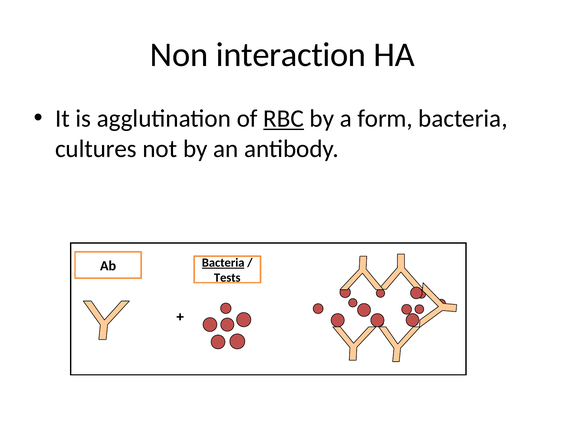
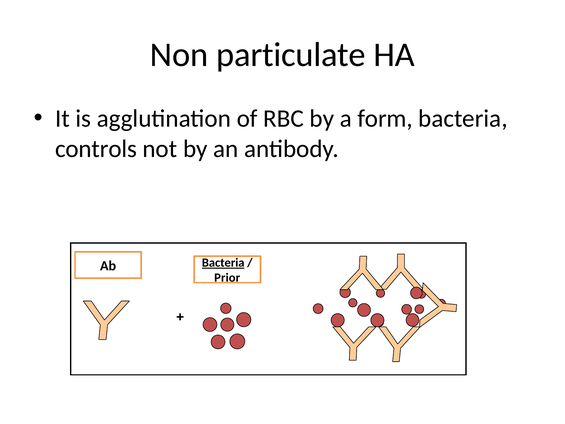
interaction: interaction -> particulate
RBC underline: present -> none
cultures: cultures -> controls
Tests: Tests -> Prior
